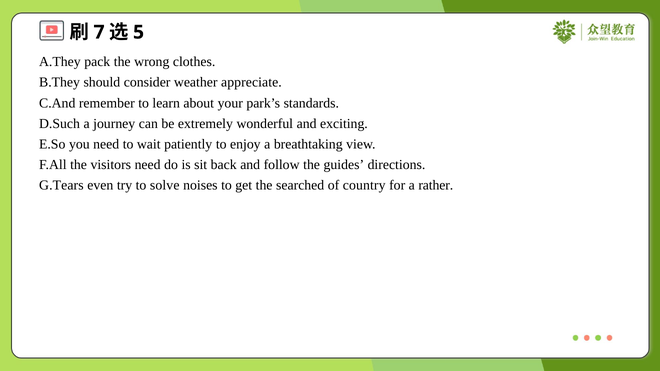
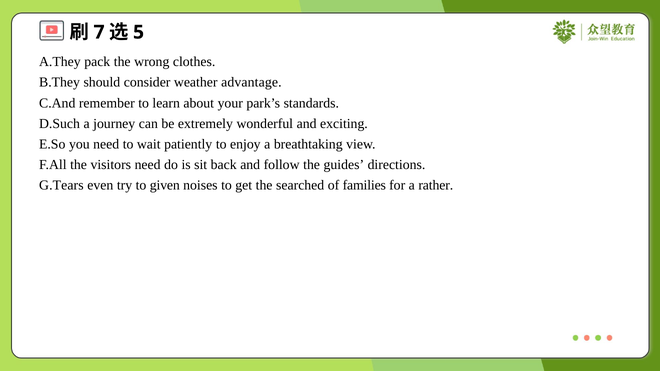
appreciate: appreciate -> advantage
solve: solve -> given
country: country -> families
